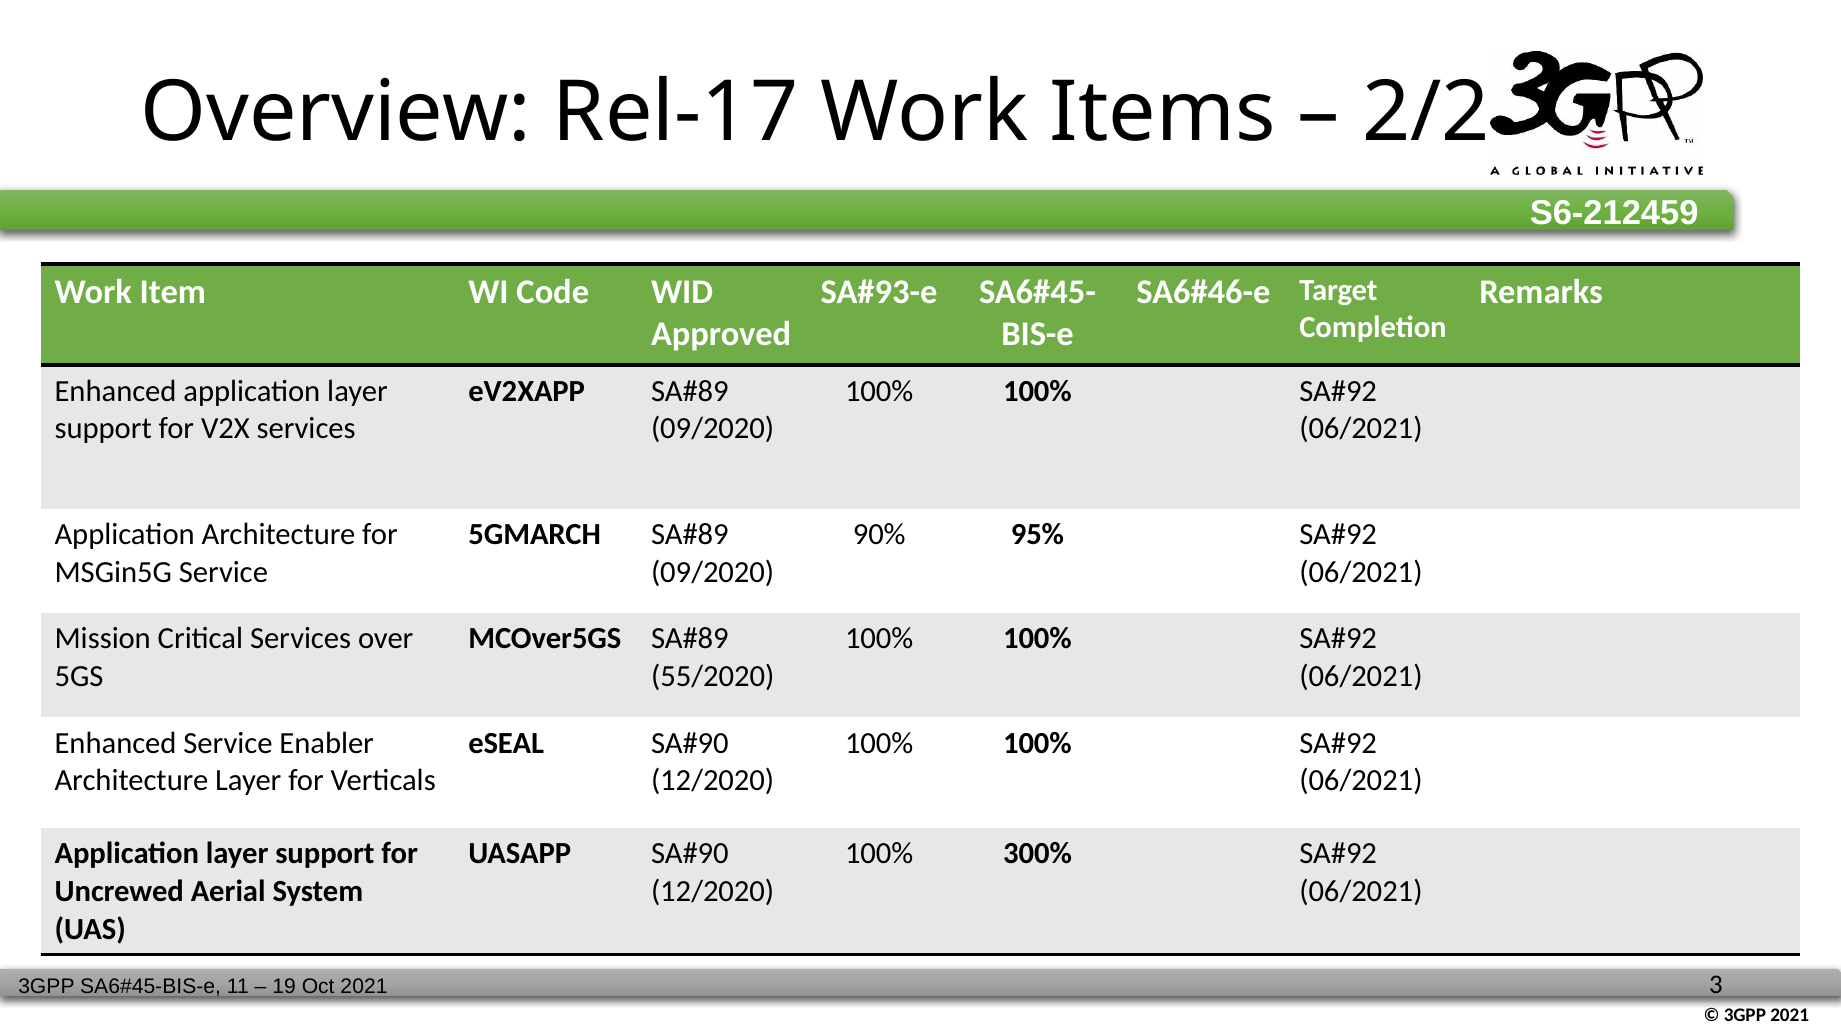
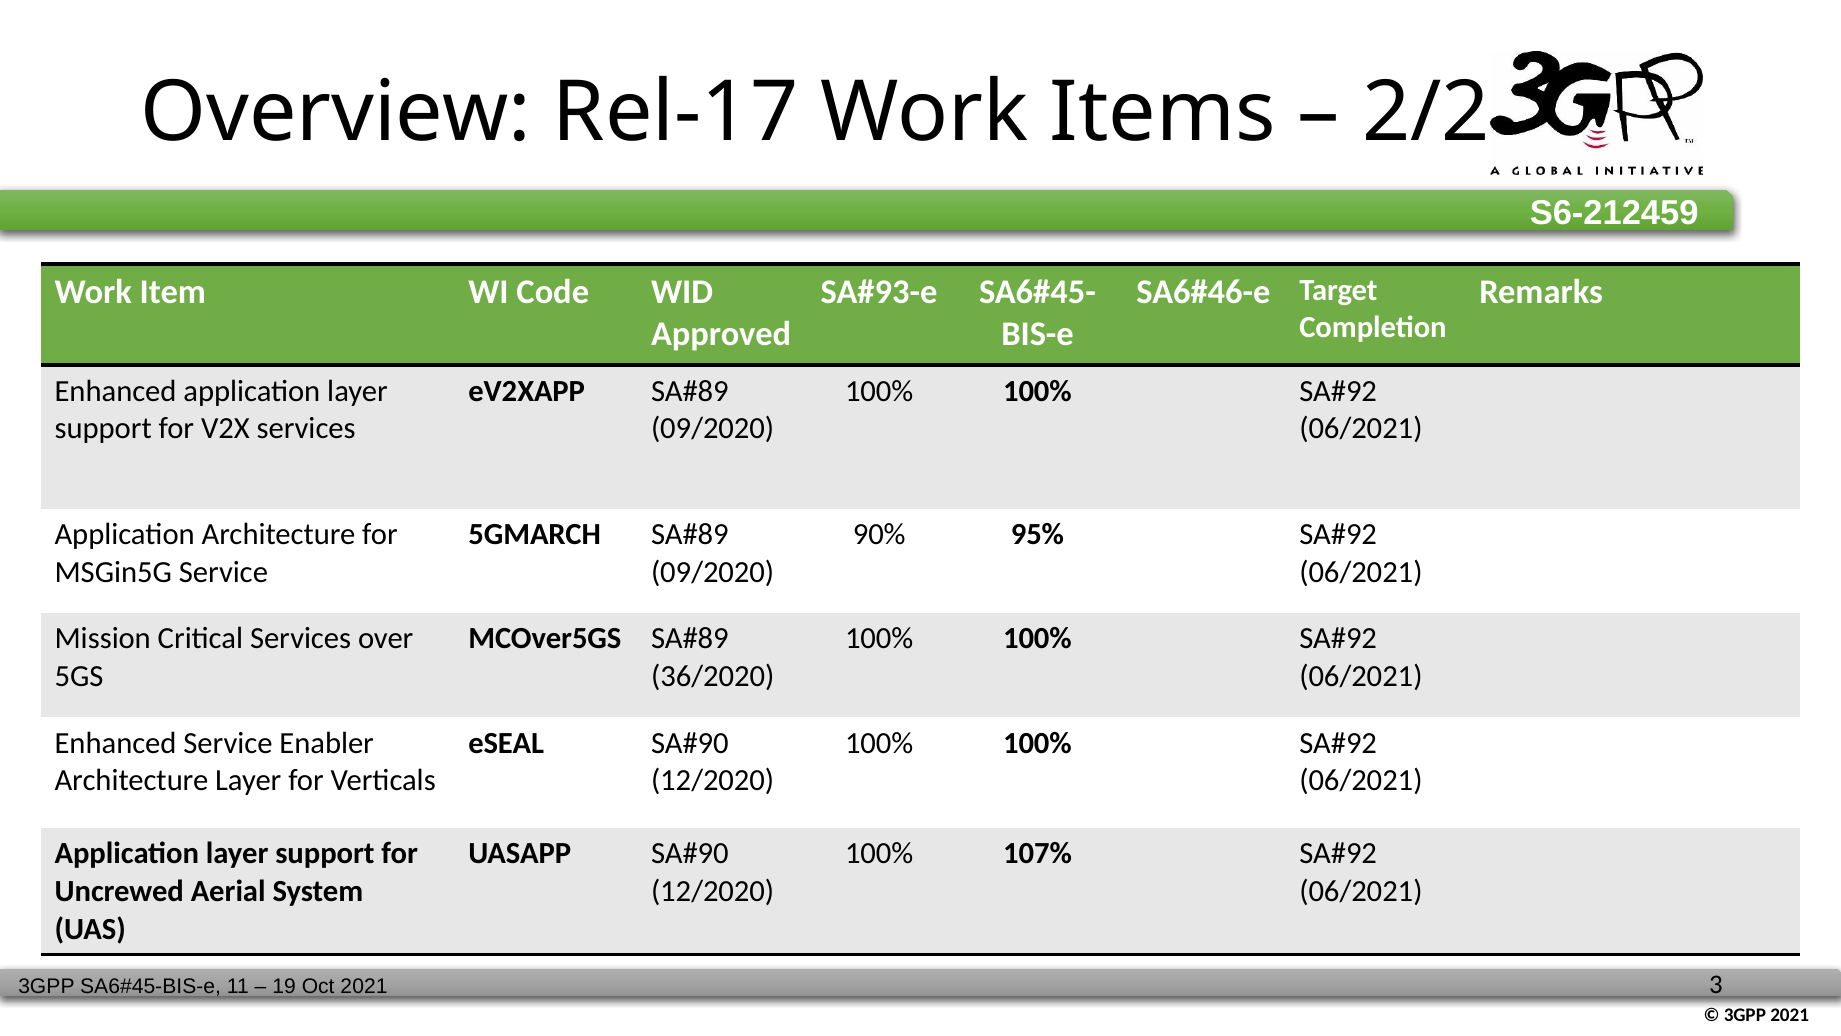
55/2020: 55/2020 -> 36/2020
300%: 300% -> 107%
